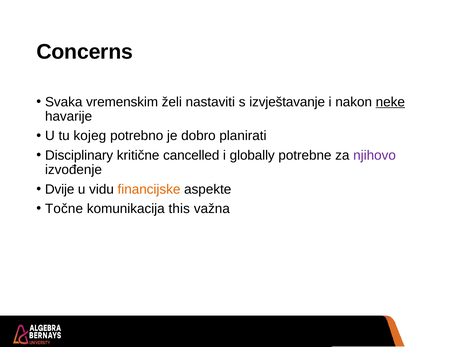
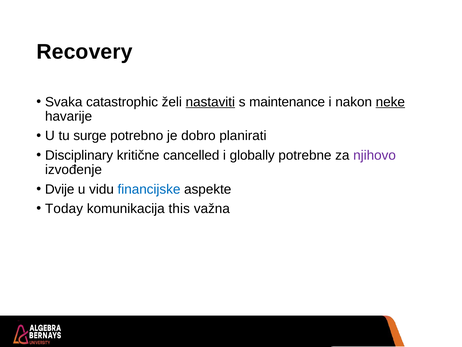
Concerns: Concerns -> Recovery
vremenskim: vremenskim -> catastrophic
nastaviti underline: none -> present
izvještavanje: izvještavanje -> maintenance
kojeg: kojeg -> surge
financijske colour: orange -> blue
Točne: Točne -> Today
